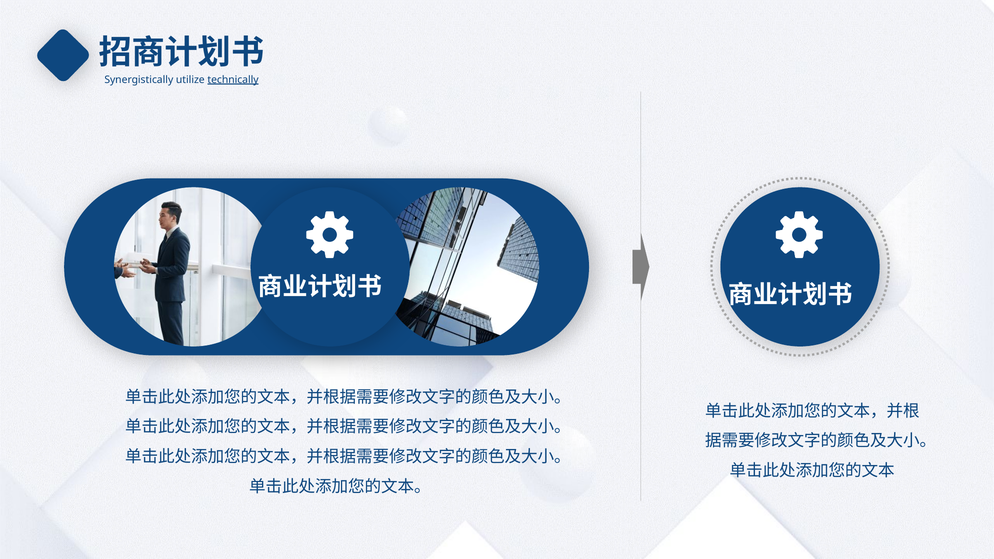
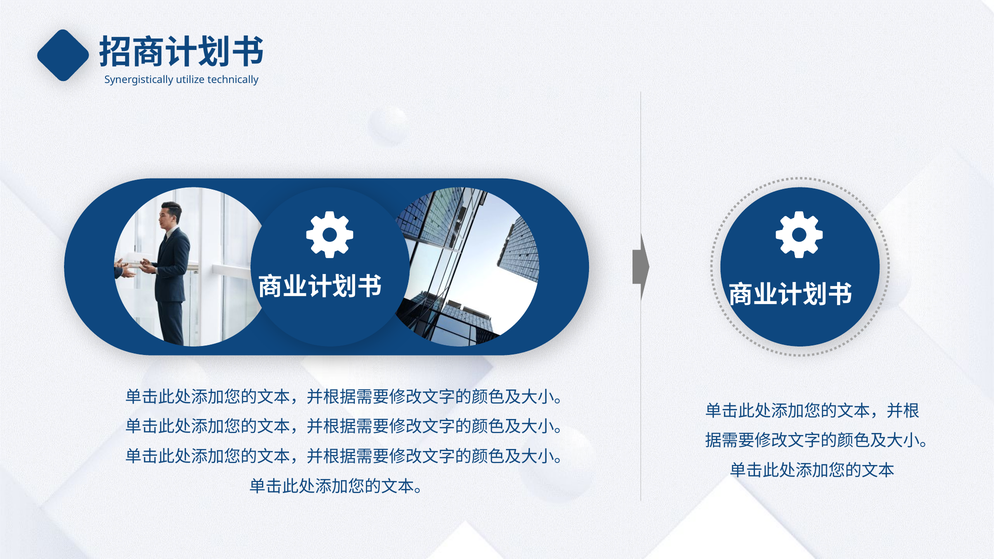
technically underline: present -> none
